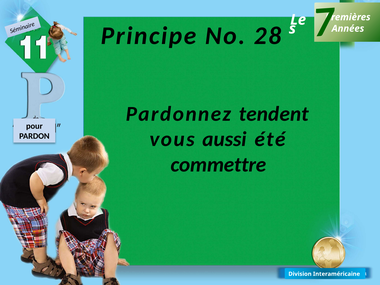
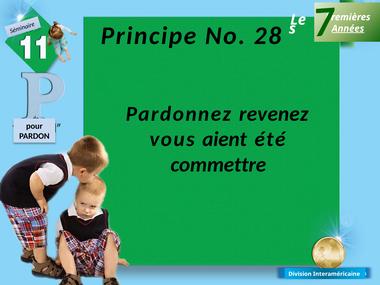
Années underline: none -> present
tendent: tendent -> revenez
aussi: aussi -> aient
